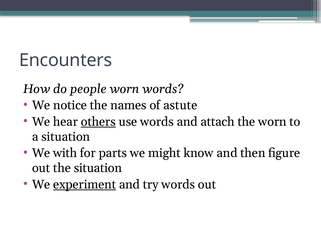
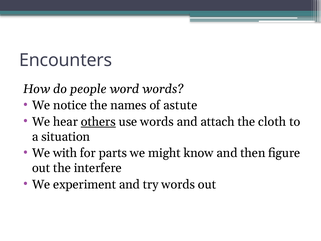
people worn: worn -> word
the worn: worn -> cloth
the situation: situation -> interfere
experiment underline: present -> none
